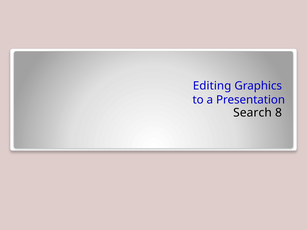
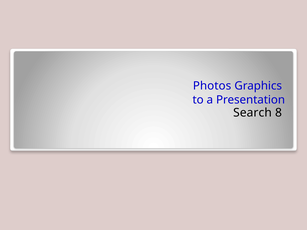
Editing: Editing -> Photos
